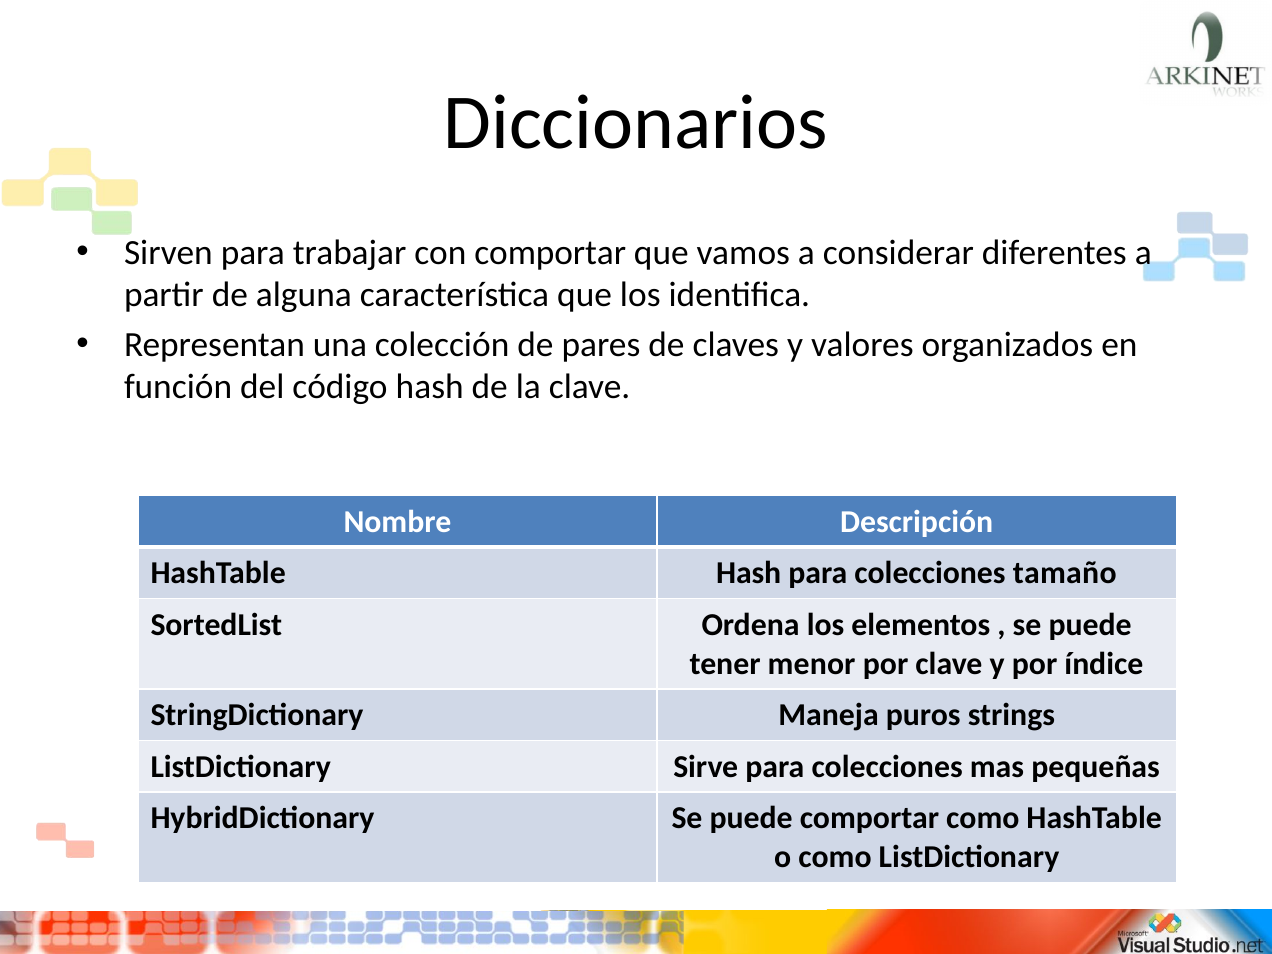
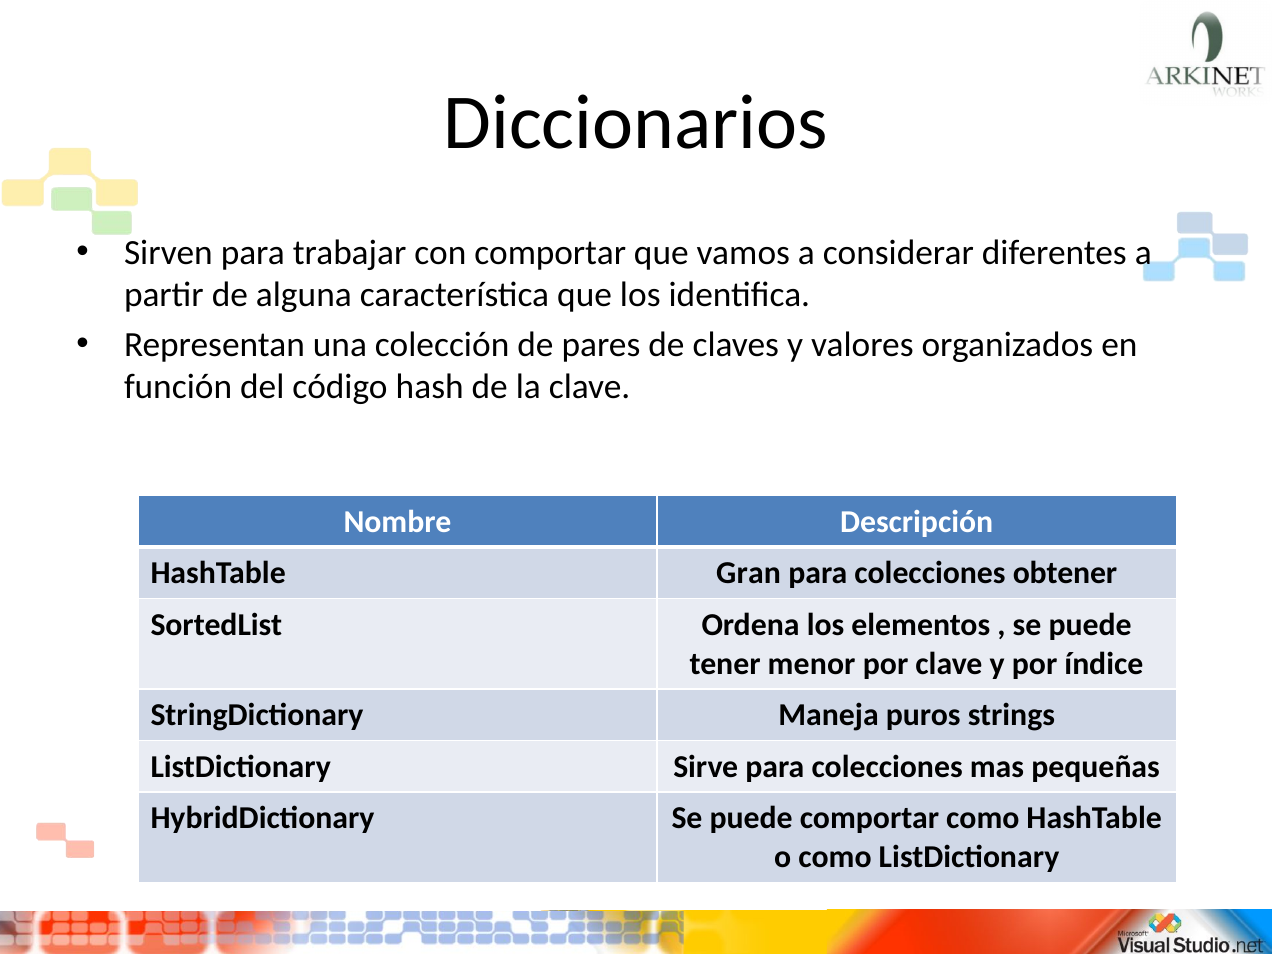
HashTable Hash: Hash -> Gran
tamaño: tamaño -> obtener
